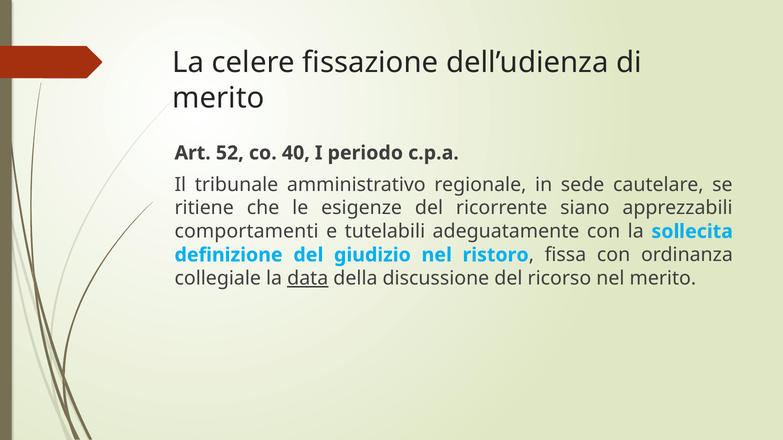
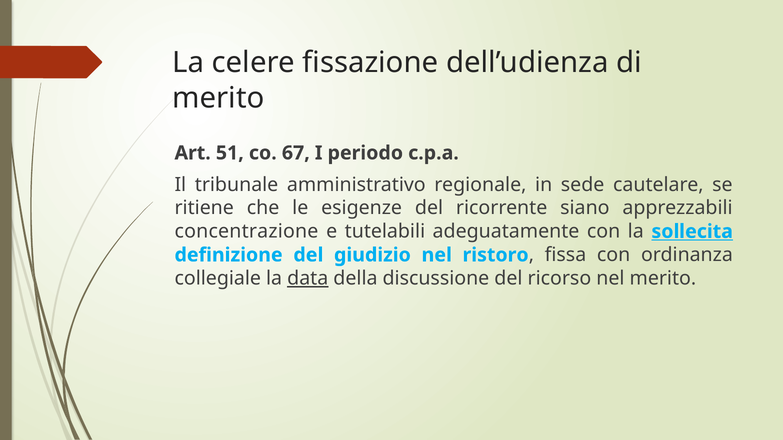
52: 52 -> 51
40: 40 -> 67
comportamenti: comportamenti -> concentrazione
sollecita underline: none -> present
